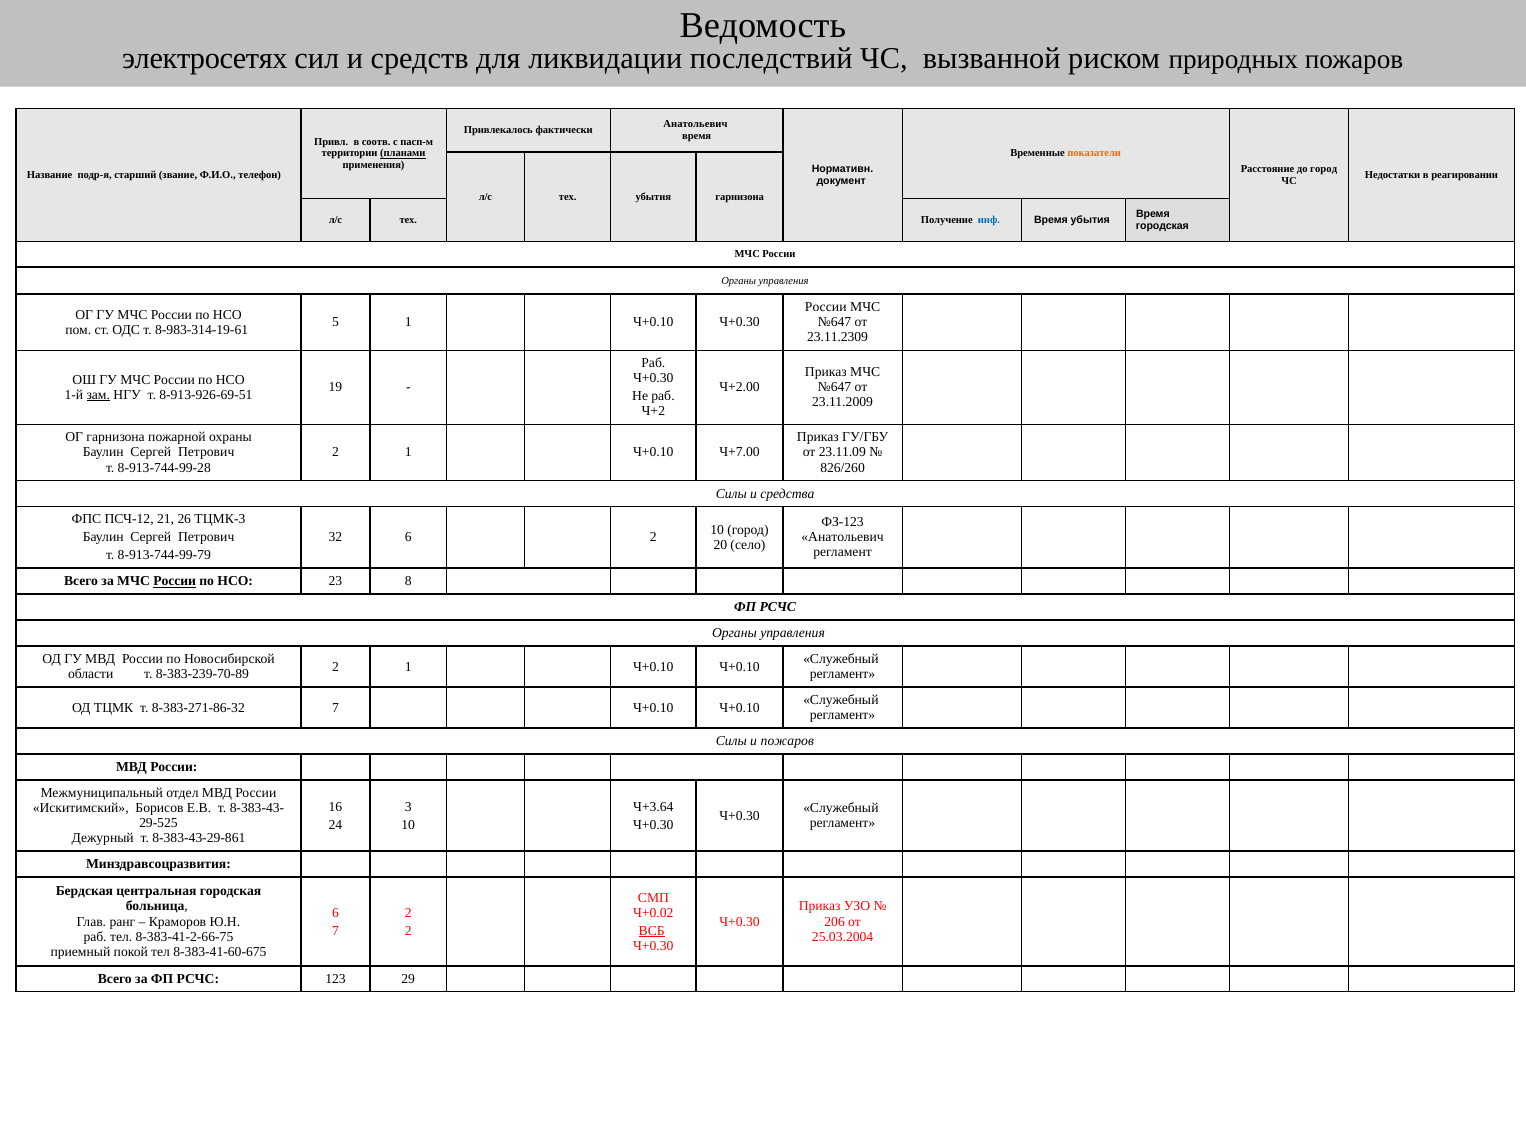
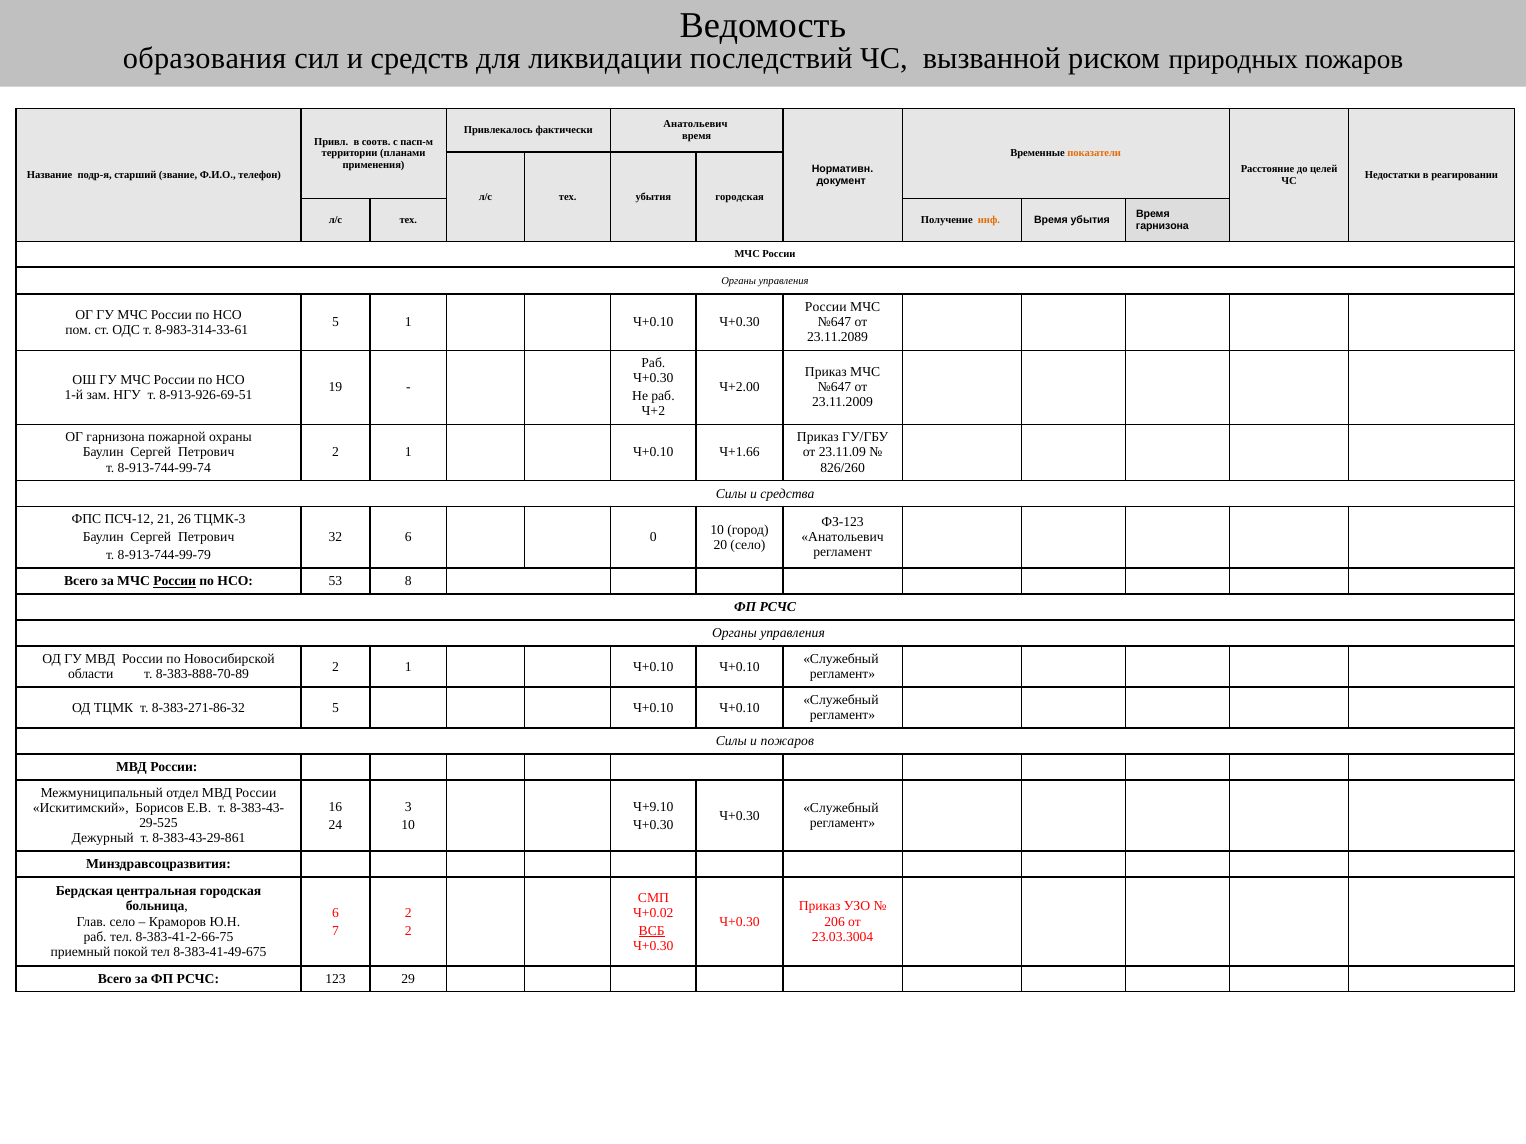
электросетях: электросетях -> образования
планами underline: present -> none
до город: город -> целей
убытия гарнизона: гарнизона -> городская
инф colour: blue -> orange
городская at (1162, 226): городская -> гарнизона
8-983-314-19-61: 8-983-314-19-61 -> 8-983-314-33-61
23.11.2309: 23.11.2309 -> 23.11.2089
зам underline: present -> none
Ч+7.00: Ч+7.00 -> Ч+1.66
8-913-744-99-28: 8-913-744-99-28 -> 8-913-744-99-74
6 2: 2 -> 0
23: 23 -> 53
8-383-239-70-89: 8-383-239-70-89 -> 8-383-888-70-89
8-383-271-86-32 7: 7 -> 5
Ч+3.64: Ч+3.64 -> Ч+9.10
Глав ранг: ранг -> село
25.03.2004: 25.03.2004 -> 23.03.3004
8-383-41-60-675: 8-383-41-60-675 -> 8-383-41-49-675
